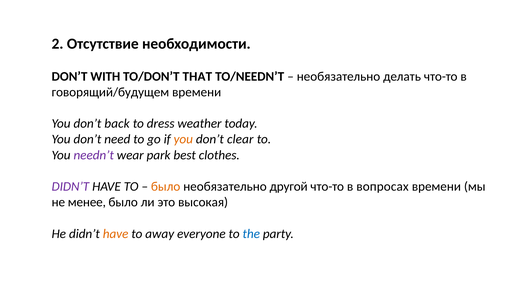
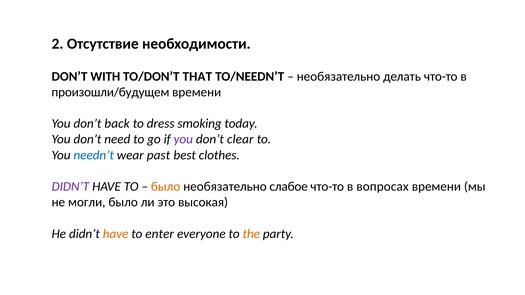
говорящий/будущем: говорящий/будущем -> произошли/будущем
weather: weather -> smoking
you at (183, 139) colour: orange -> purple
needn’t colour: purple -> blue
park: park -> past
другой: другой -> слабое
менее: менее -> могли
away: away -> enter
the colour: blue -> orange
